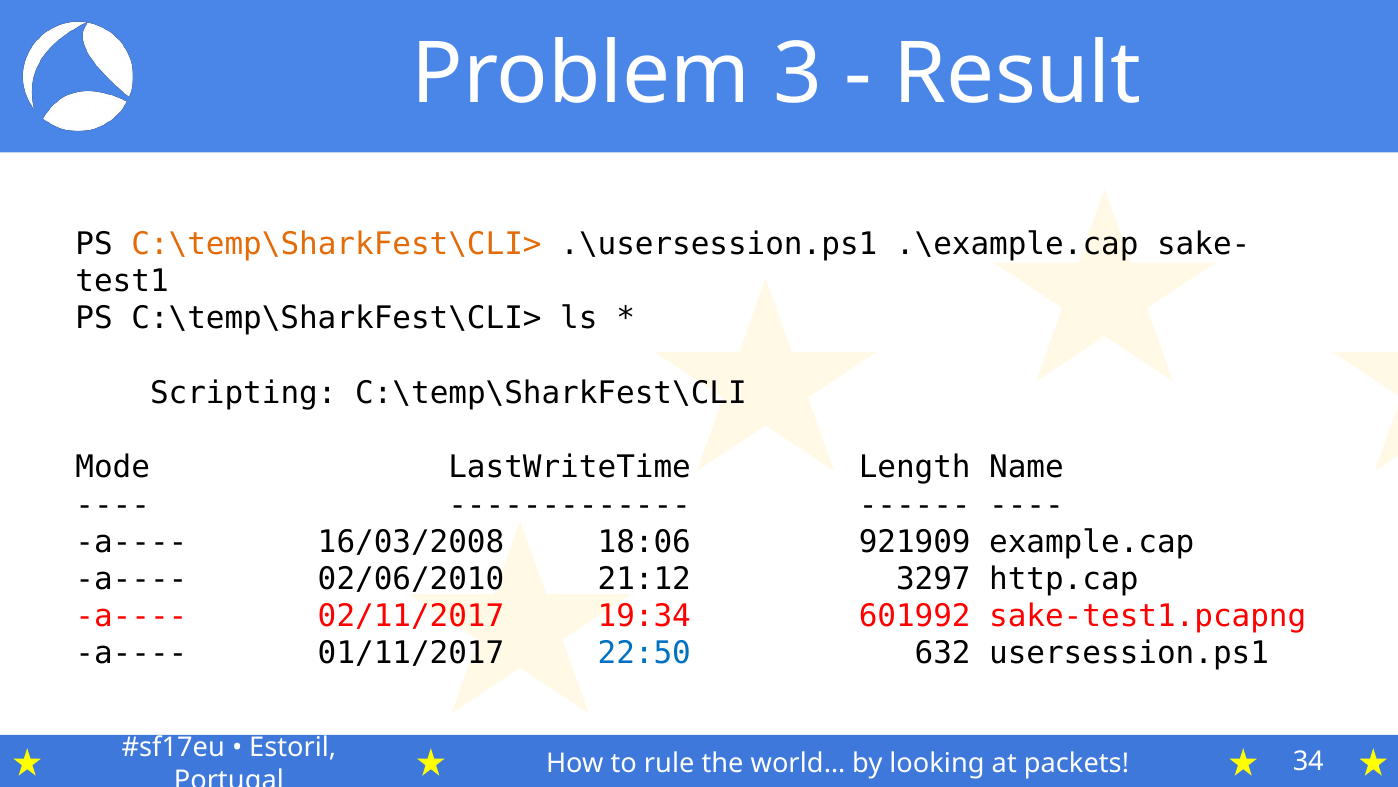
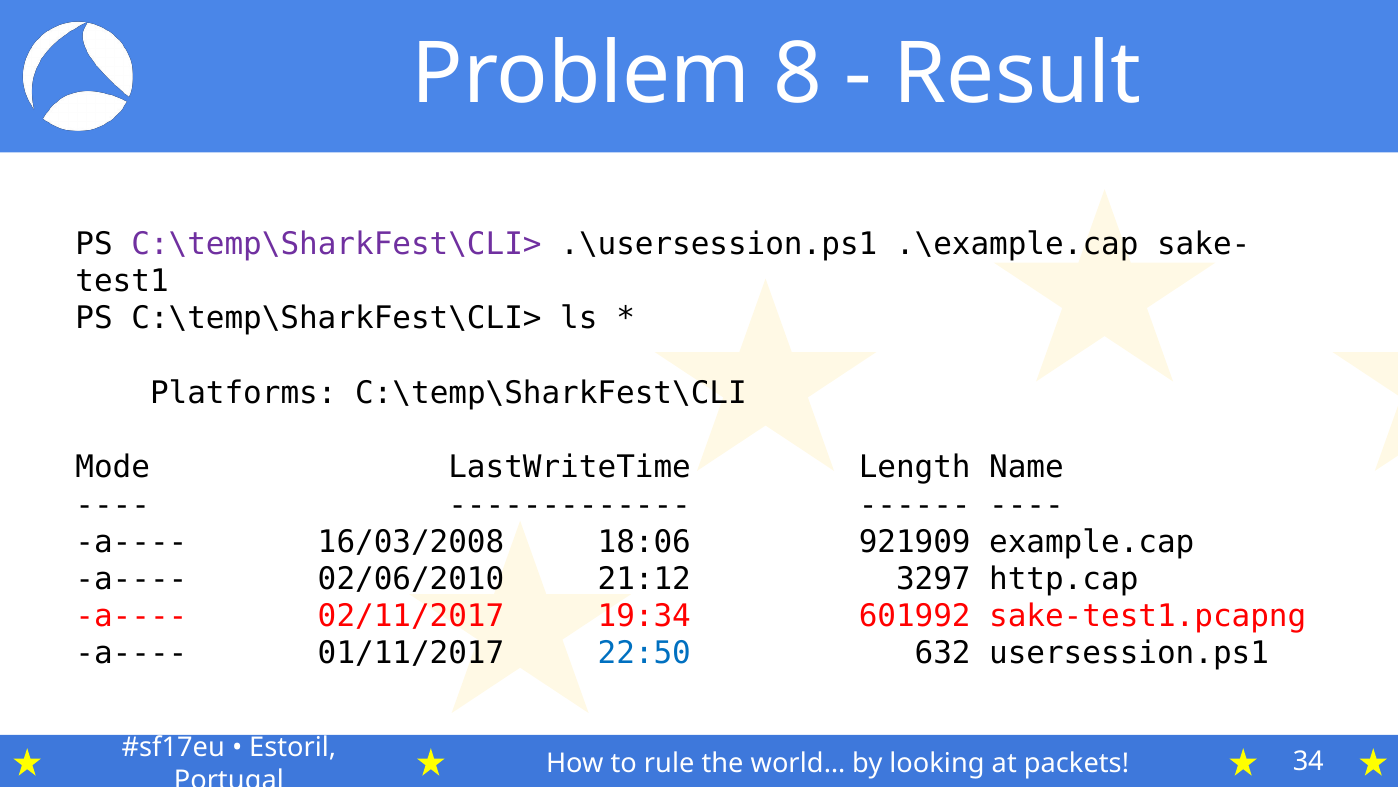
3: 3 -> 8
C:\temp\SharkFest\CLI> at (336, 244) colour: orange -> purple
Scripting: Scripting -> Platforms
